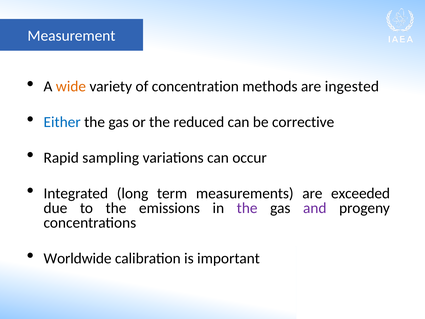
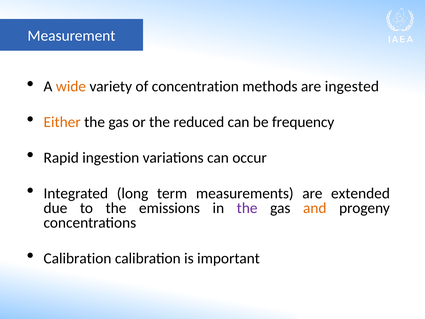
Either colour: blue -> orange
corrective: corrective -> frequency
sampling: sampling -> ingestion
exceeded: exceeded -> extended
and colour: purple -> orange
Worldwide at (78, 258): Worldwide -> Calibration
